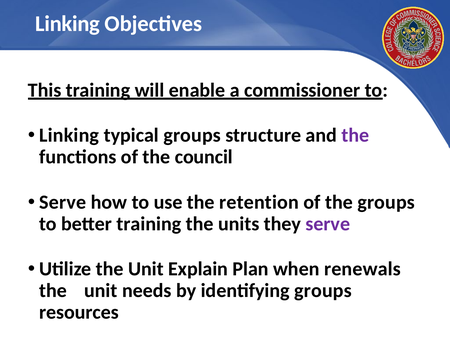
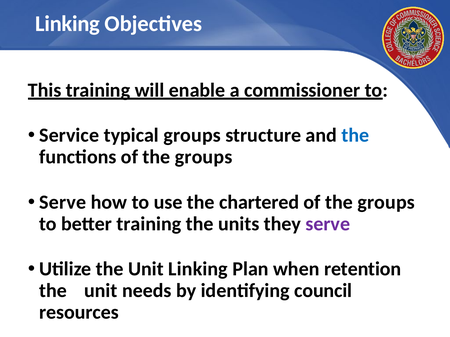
Linking at (69, 136): Linking -> Service
the at (355, 136) colour: purple -> blue
functions of the council: council -> groups
retention: retention -> chartered
Unit Explain: Explain -> Linking
renewals: renewals -> retention
identifying groups: groups -> council
